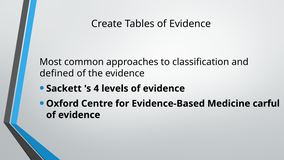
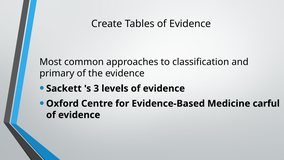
defined: defined -> primary
4: 4 -> 3
